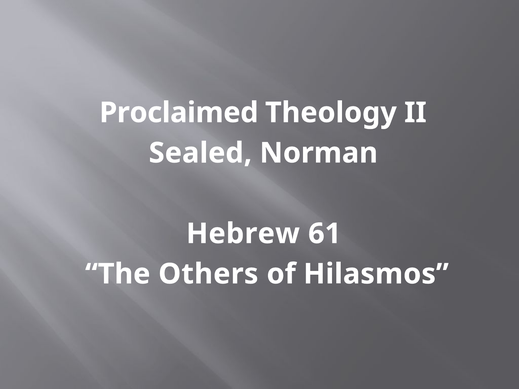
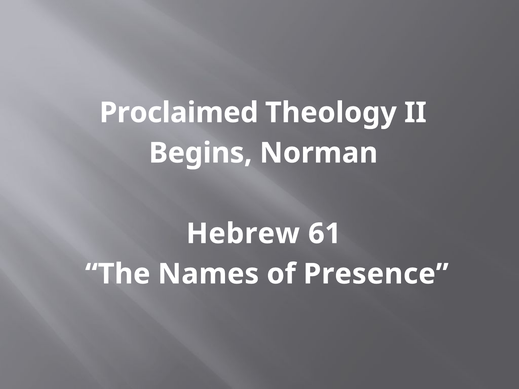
Sealed: Sealed -> Begins
Others: Others -> Names
Hilasmos: Hilasmos -> Presence
